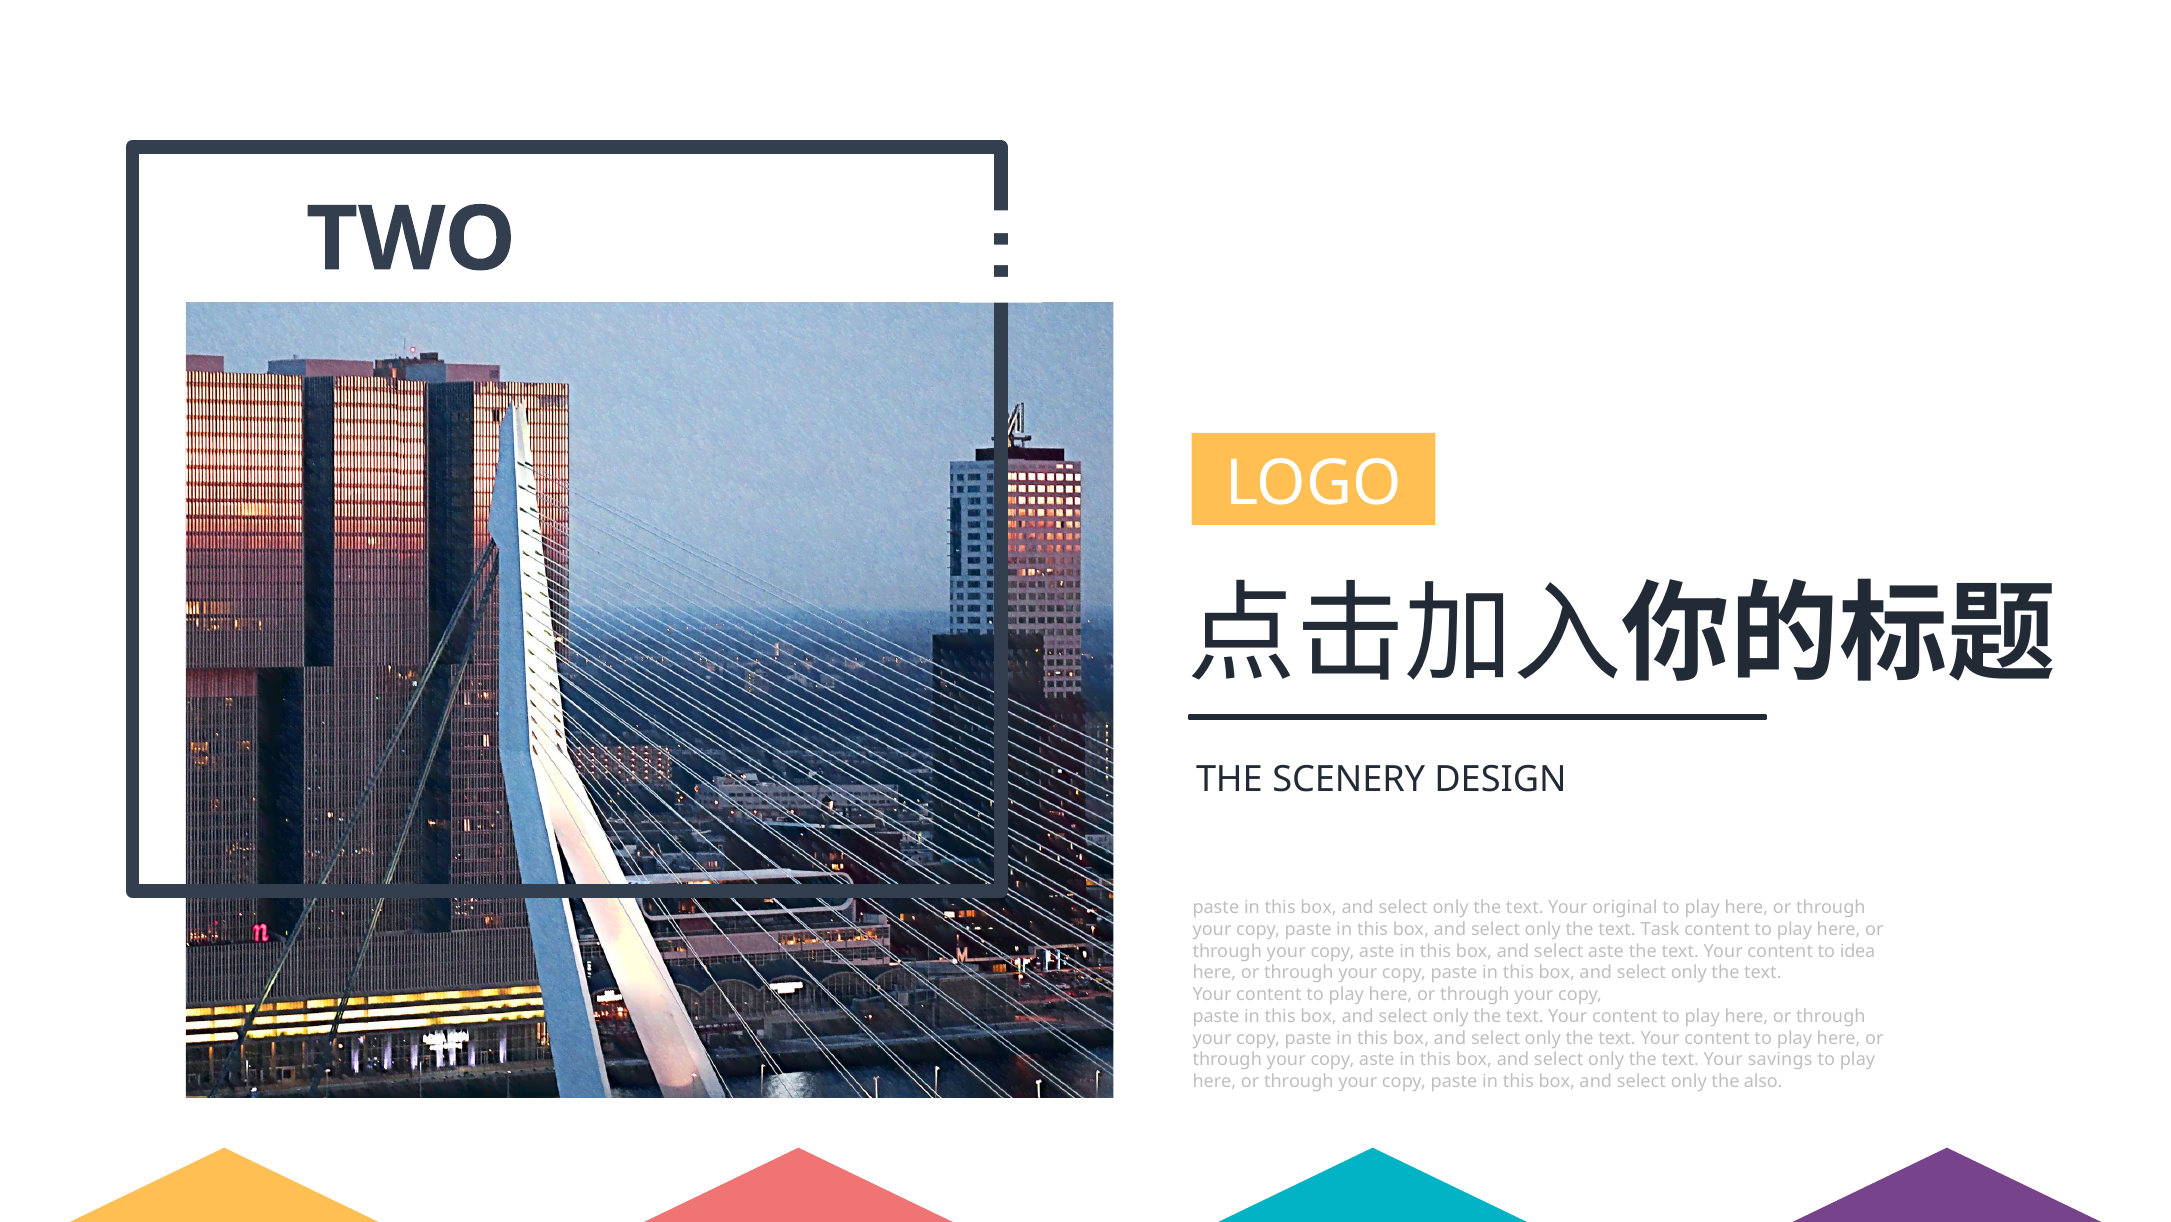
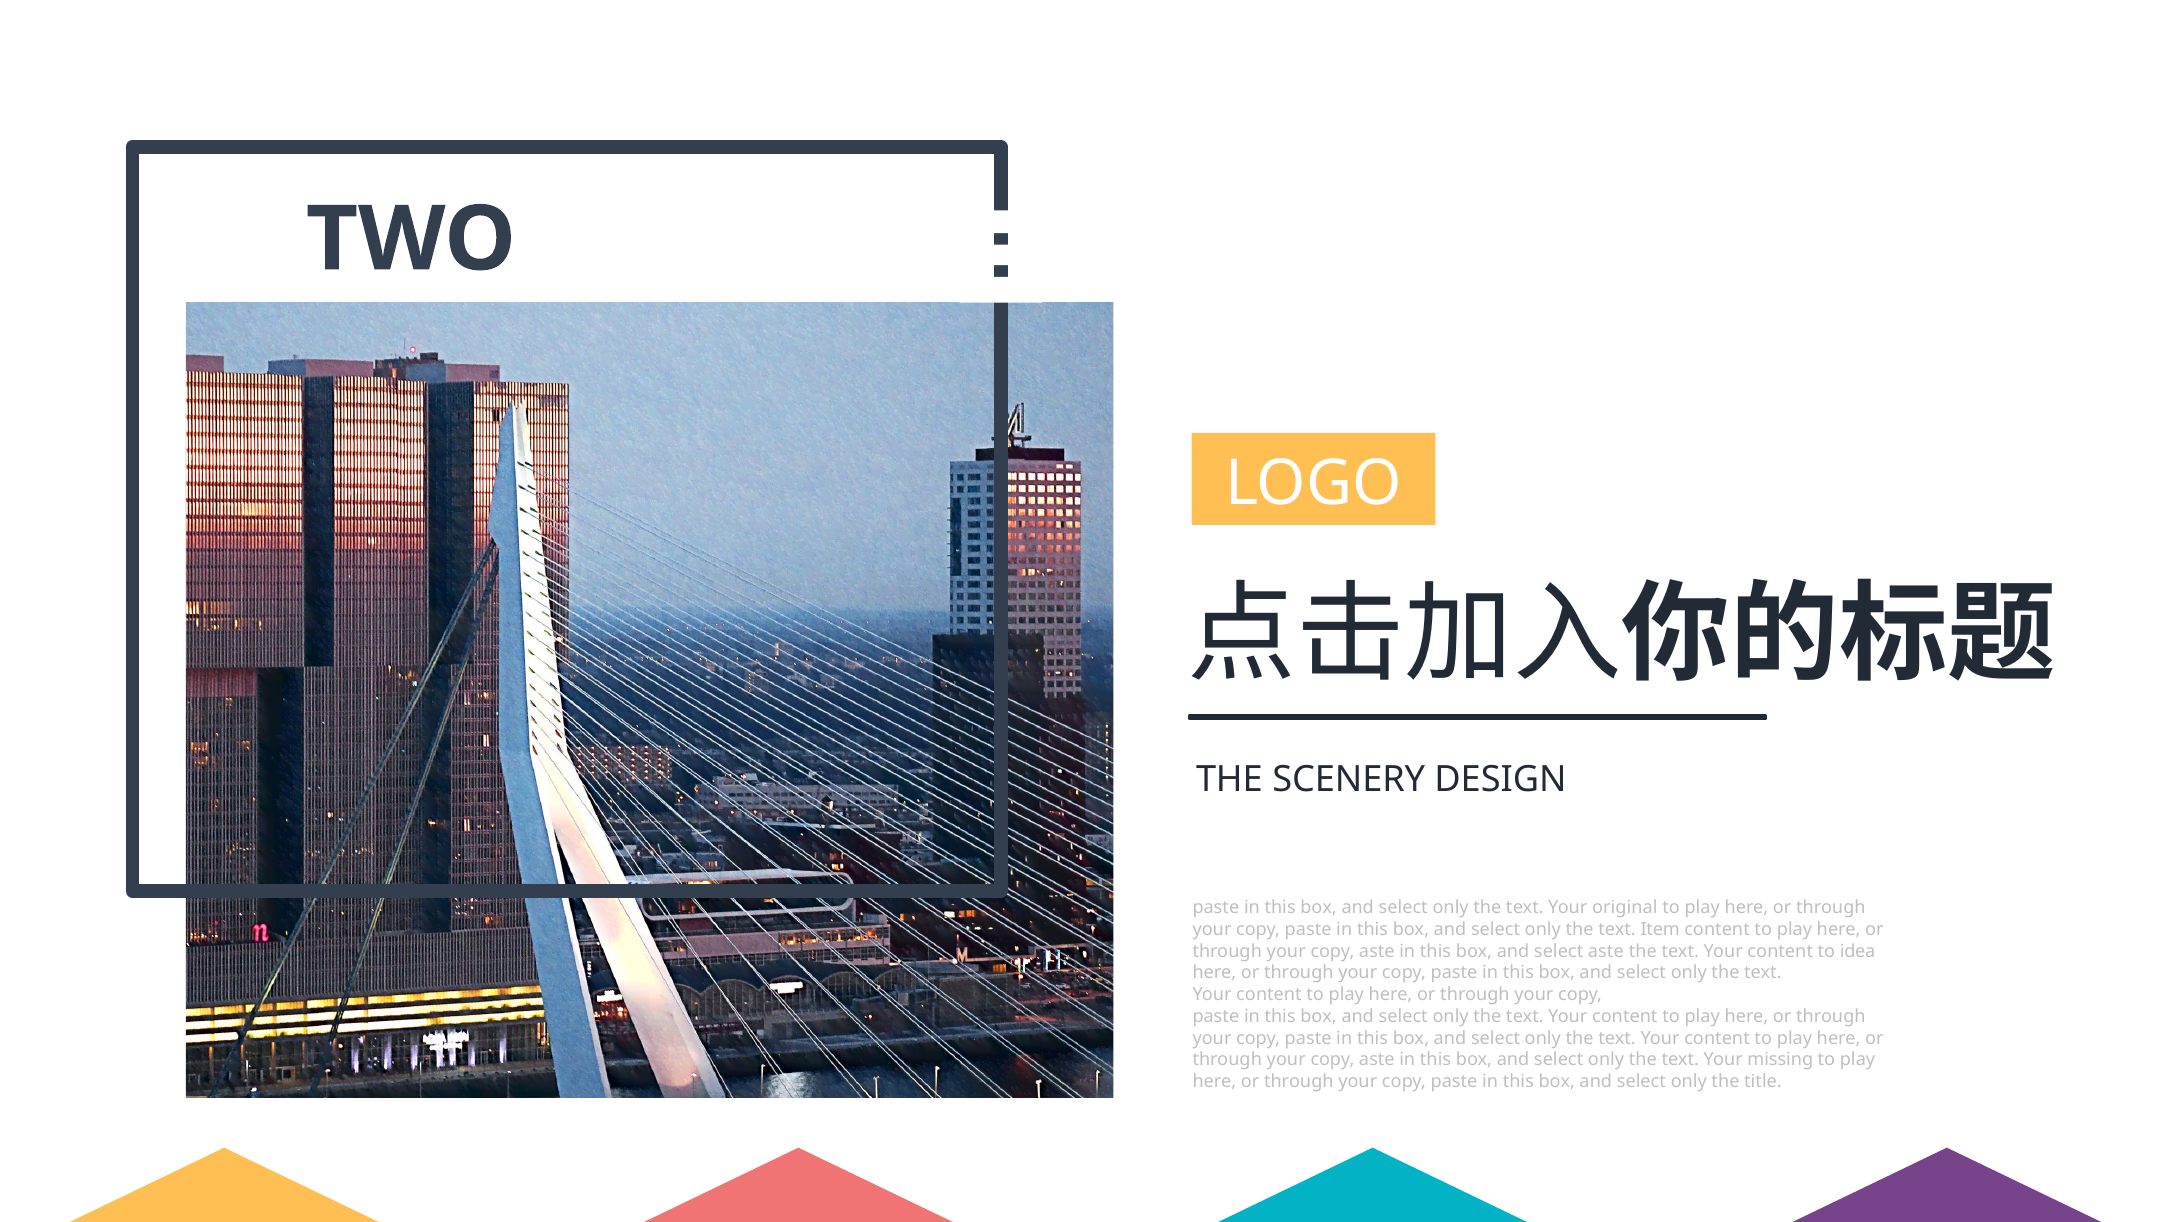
Task: Task -> Item
savings: savings -> missing
also: also -> title
